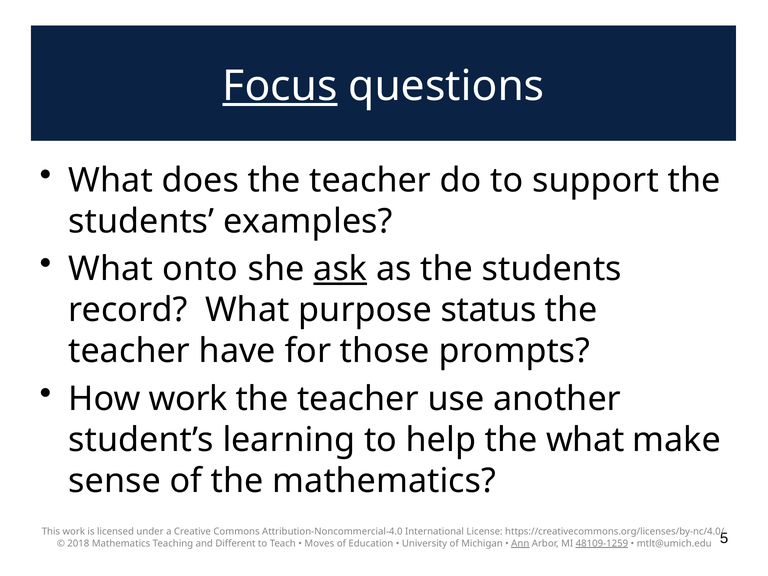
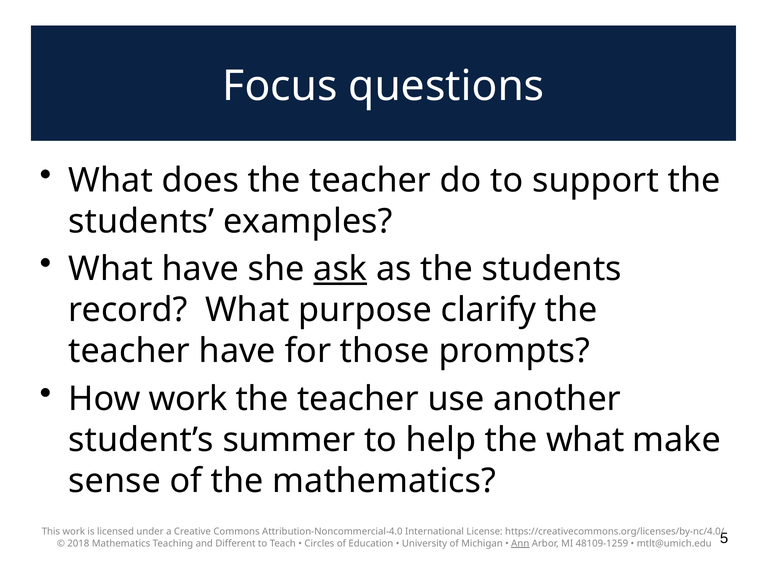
Focus underline: present -> none
What onto: onto -> have
status: status -> clarify
learning: learning -> summer
Moves: Moves -> Circles
48109-1259 underline: present -> none
